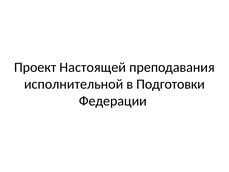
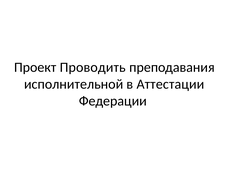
Настоящей: Настоящей -> Проводить
Подготовки: Подготовки -> Аттестации
